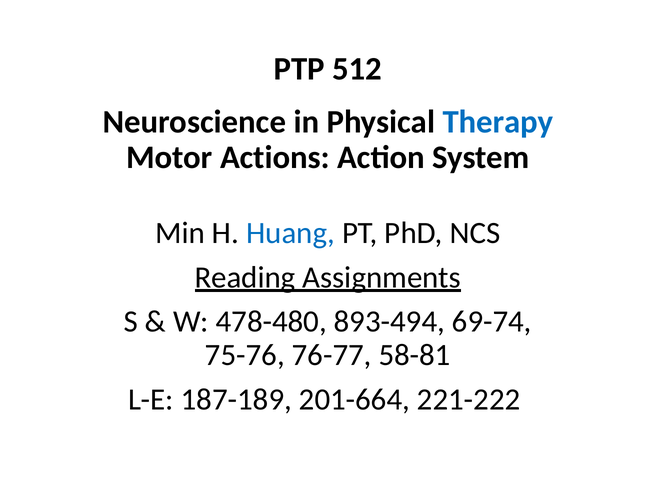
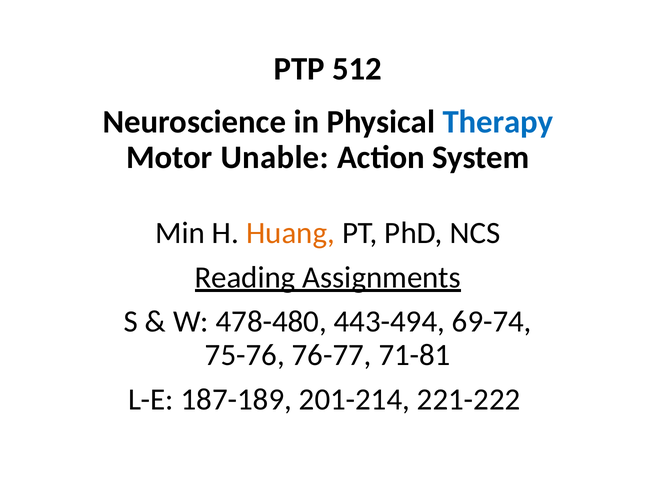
Actions: Actions -> Unable
Huang colour: blue -> orange
893-494: 893-494 -> 443-494
58-81: 58-81 -> 71-81
201-664: 201-664 -> 201-214
